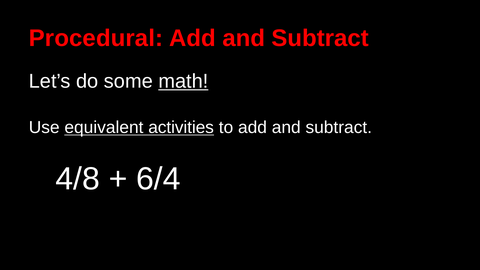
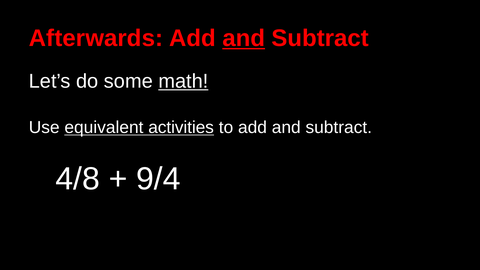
Procedural: Procedural -> Afterwards
and at (244, 38) underline: none -> present
6/4: 6/4 -> 9/4
